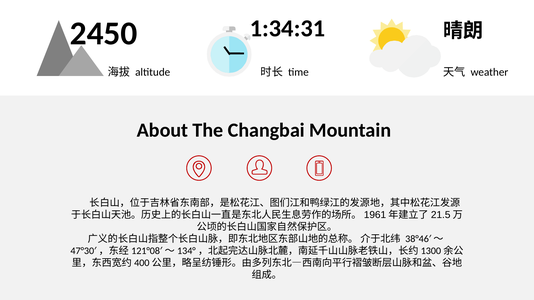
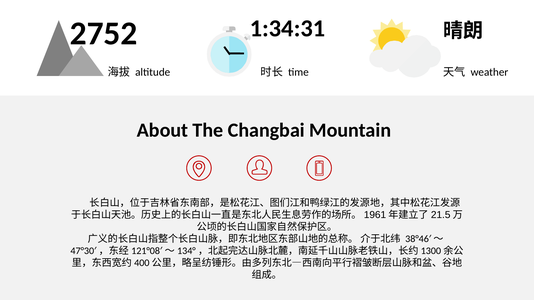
2450: 2450 -> 2752
